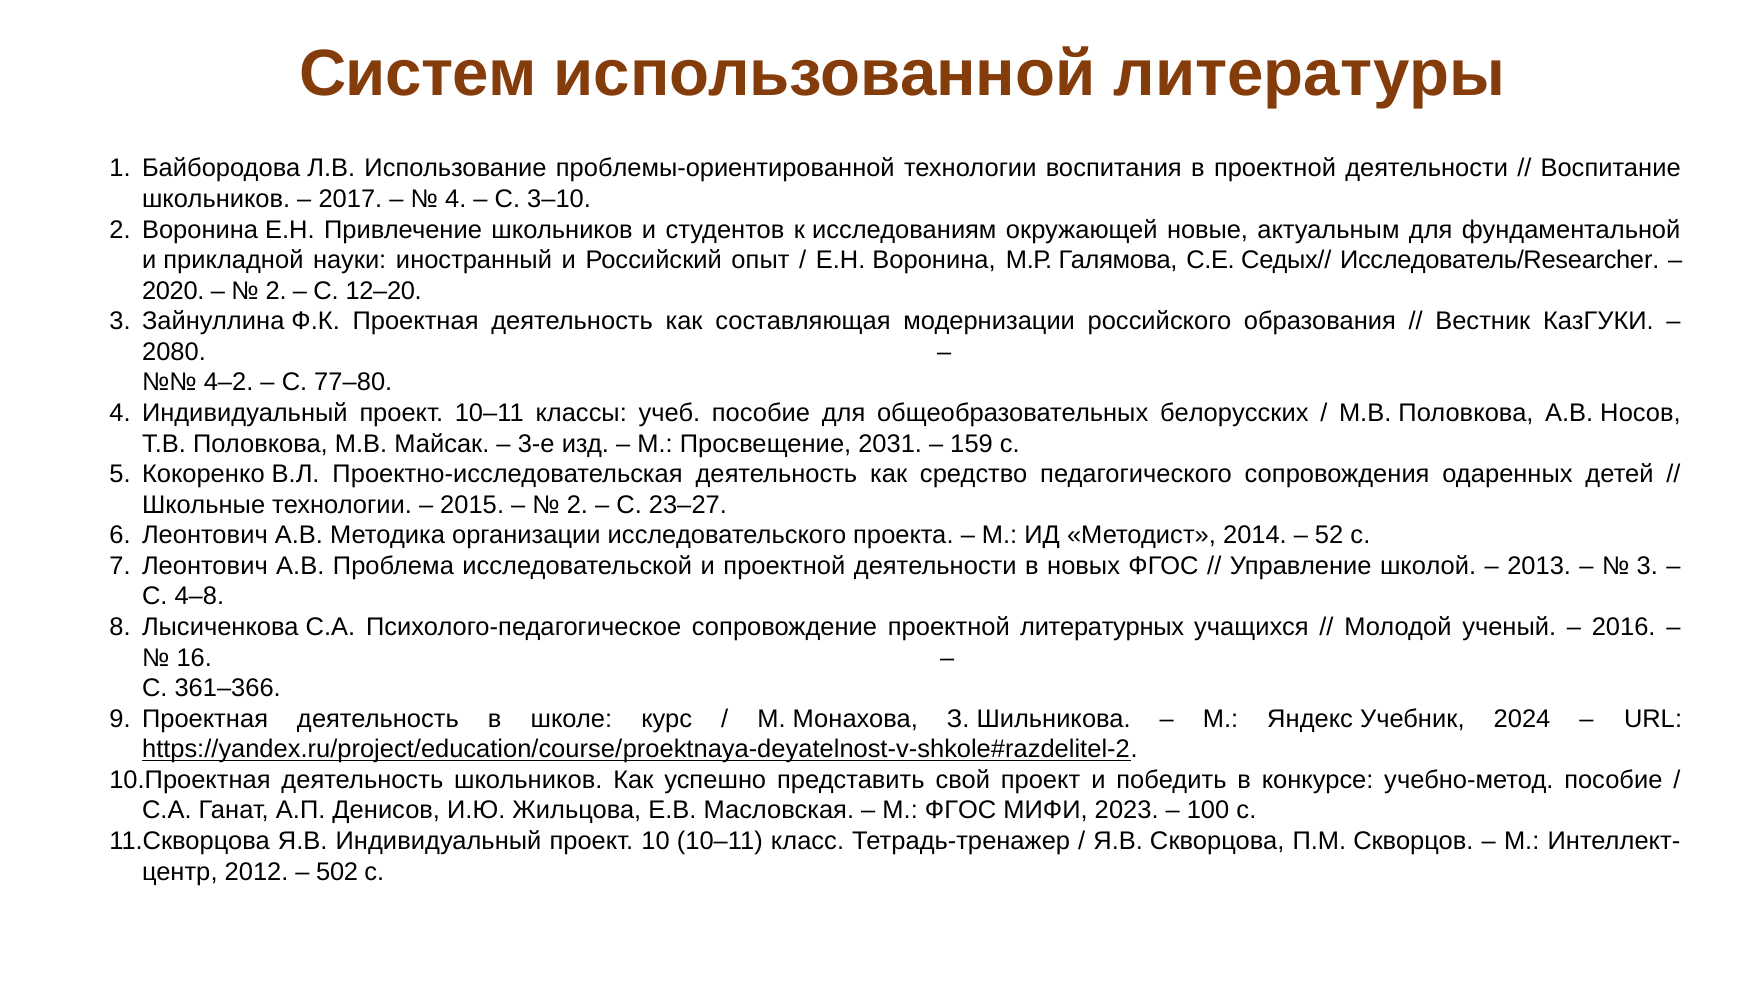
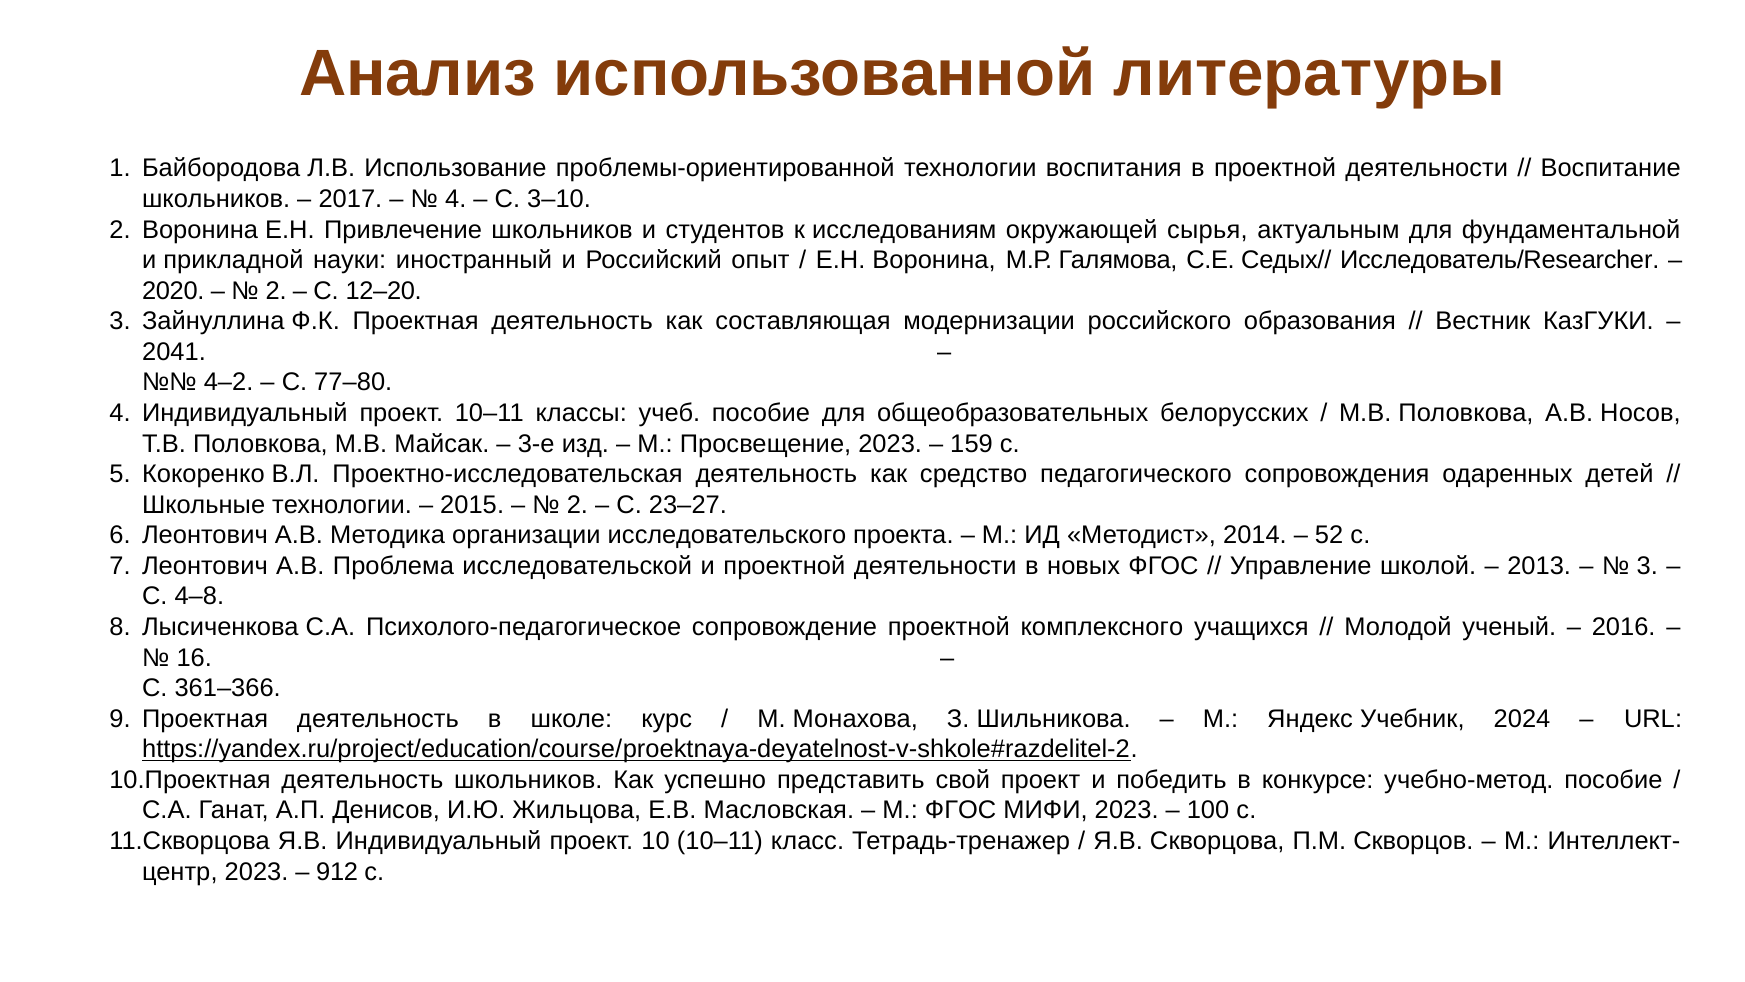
Систем: Систем -> Анализ
новые: новые -> сырья
2080: 2080 -> 2041
Просвещение 2031: 2031 -> 2023
литературных: литературных -> комплексного
2012 at (257, 871): 2012 -> 2023
502: 502 -> 912
